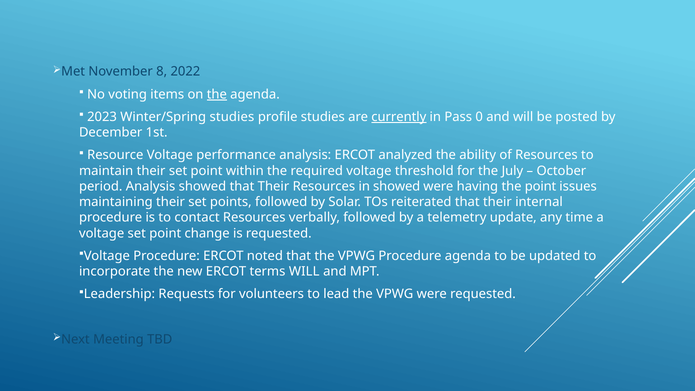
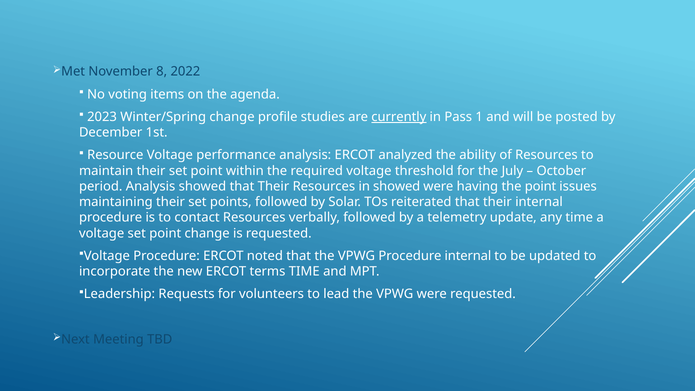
the at (217, 94) underline: present -> none
Winter/Spring studies: studies -> change
0: 0 -> 1
Procedure agenda: agenda -> internal
terms WILL: WILL -> TIME
